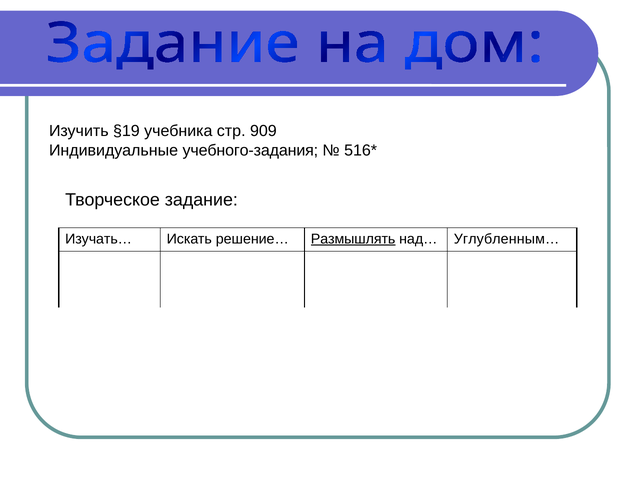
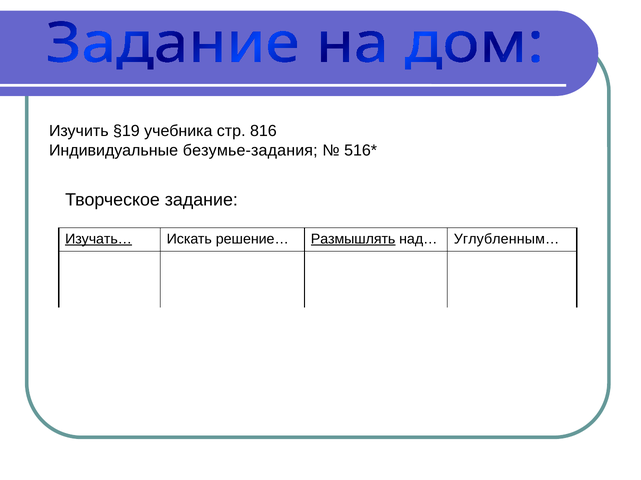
909: 909 -> 816
учебного-задания: учебного-задания -> безумье-задания
Изучать… underline: none -> present
